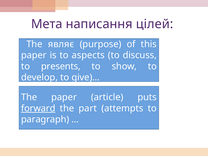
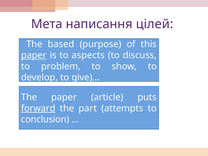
являє: являє -> based
paper at (34, 55) underline: none -> present
presents: presents -> problem
paragraph: paragraph -> conclusion
